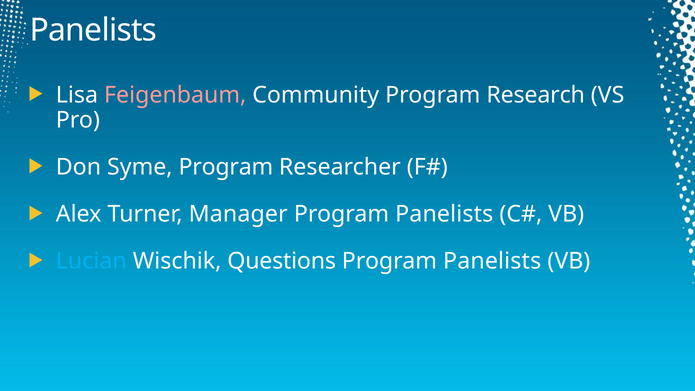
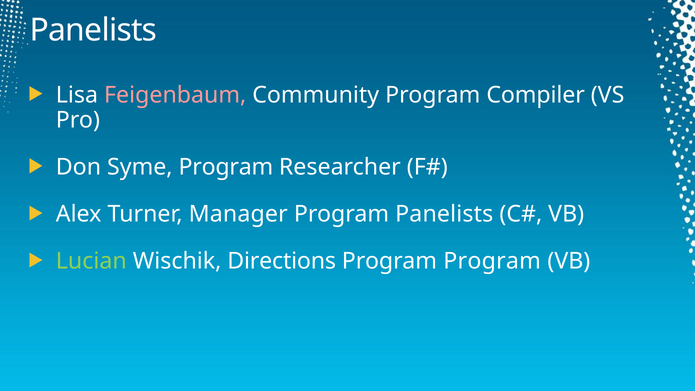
Research: Research -> Compiler
Lucian colour: light blue -> light green
Questions: Questions -> Directions
Panelists at (492, 261): Panelists -> Program
